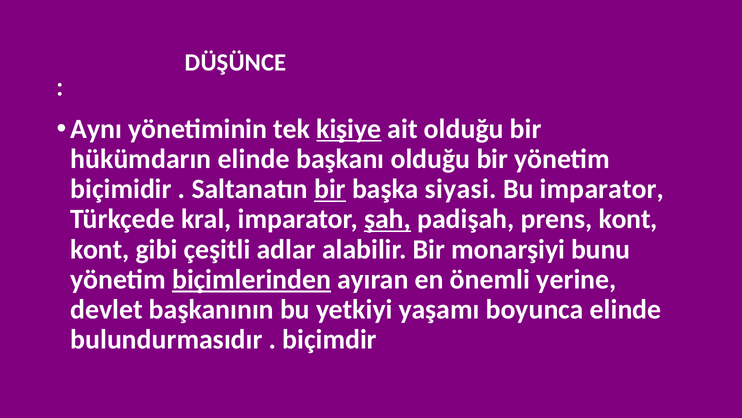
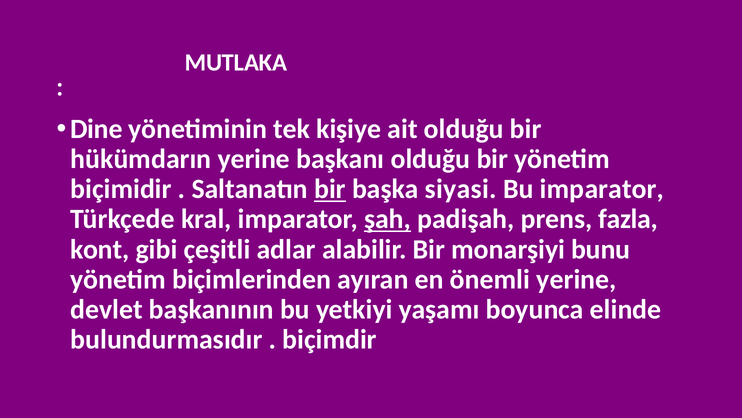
DÜŞÜNCE: DÜŞÜNCE -> MUTLAKA
Aynı: Aynı -> Dine
kişiye underline: present -> none
hükümdarın elinde: elinde -> yerine
prens kont: kont -> fazla
biçimlerinden underline: present -> none
